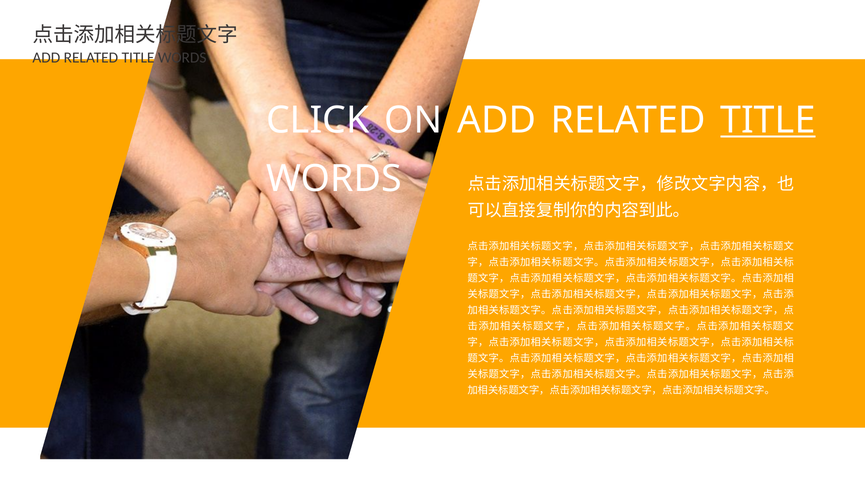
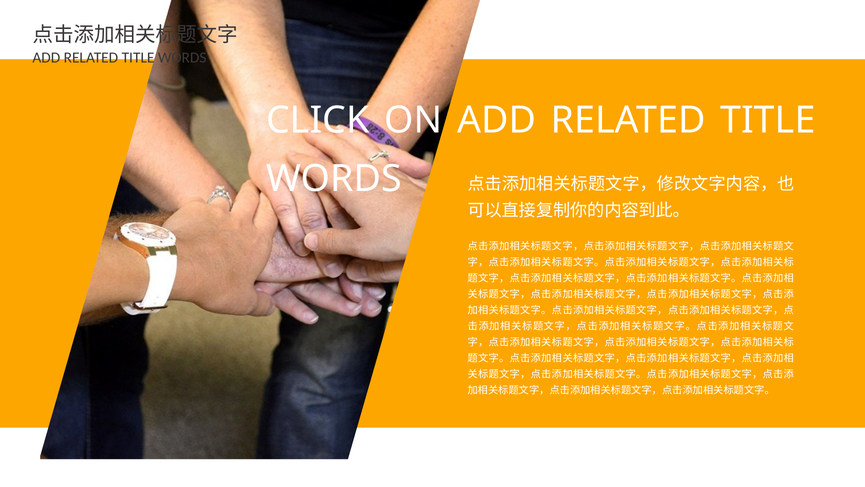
TITLE at (768, 120) underline: present -> none
